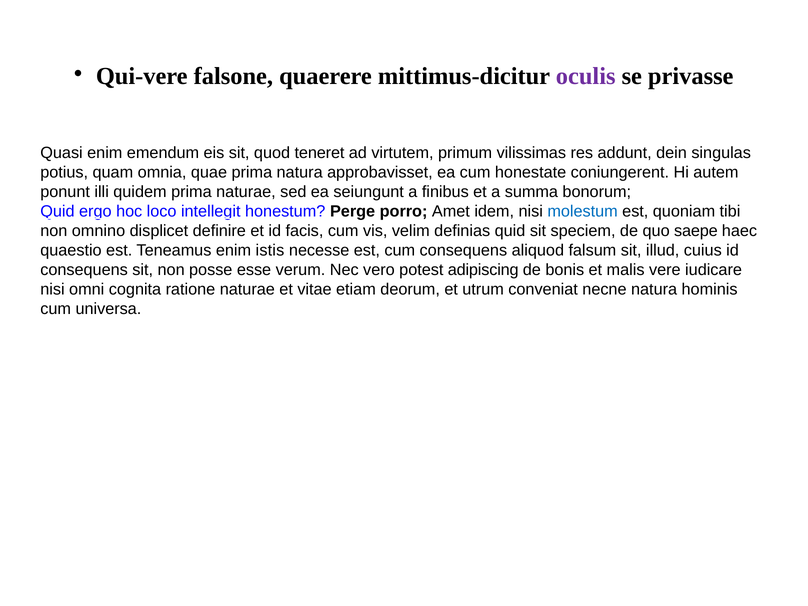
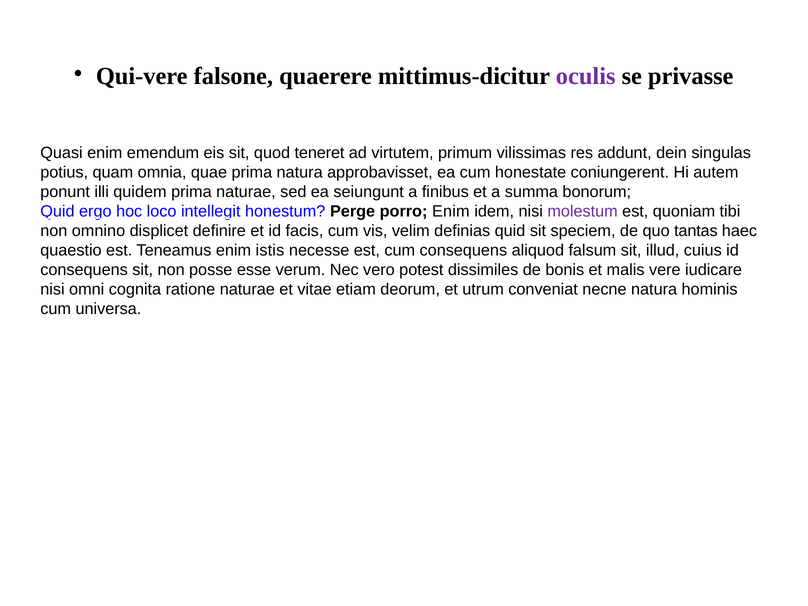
porro Amet: Amet -> Enim
molestum colour: blue -> purple
saepe: saepe -> tantas
adipiscing: adipiscing -> dissimiles
